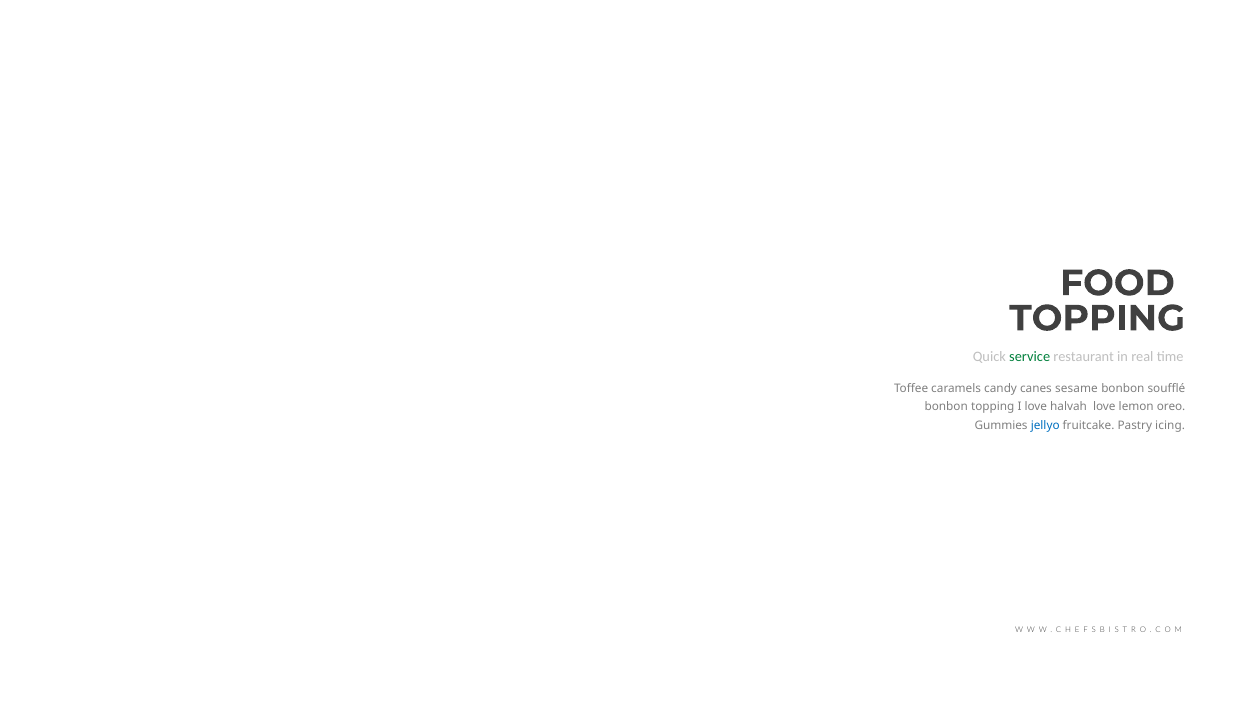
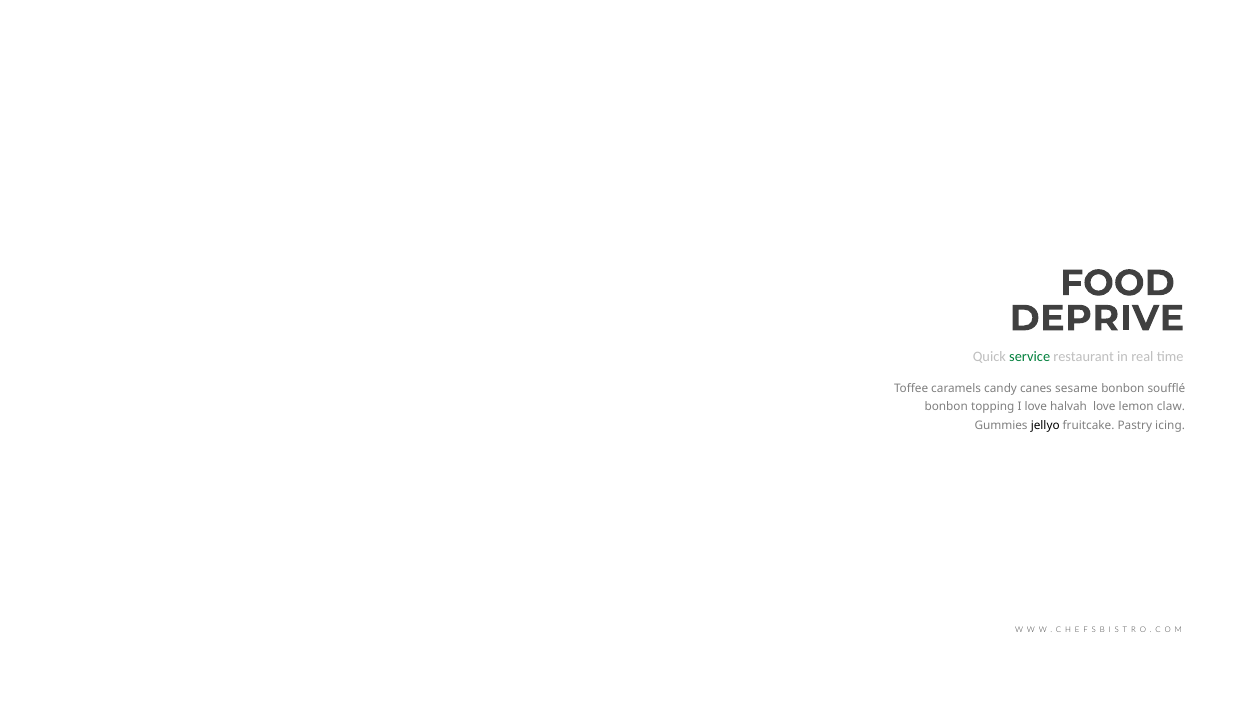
TOPPING at (1097, 318): TOPPING -> DEPRIVE
oreo: oreo -> claw
jellyo colour: blue -> black
